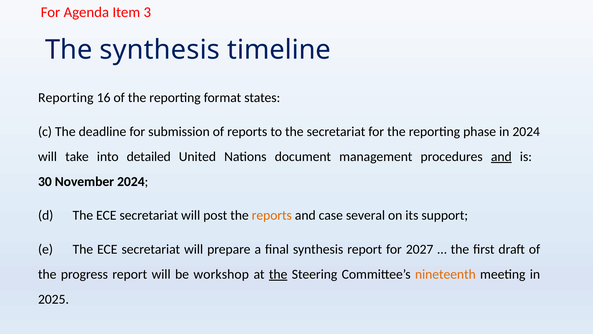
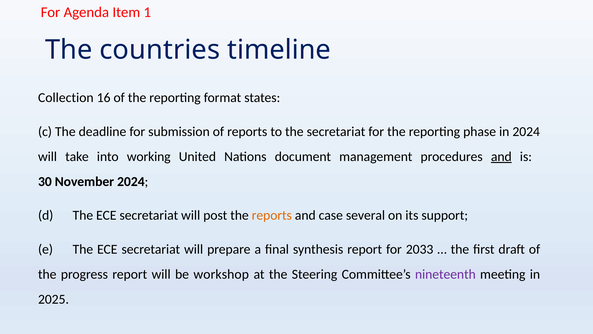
3: 3 -> 1
The synthesis: synthesis -> countries
Reporting at (66, 98): Reporting -> Collection
detailed: detailed -> working
2027: 2027 -> 2033
the at (278, 274) underline: present -> none
nineteenth colour: orange -> purple
